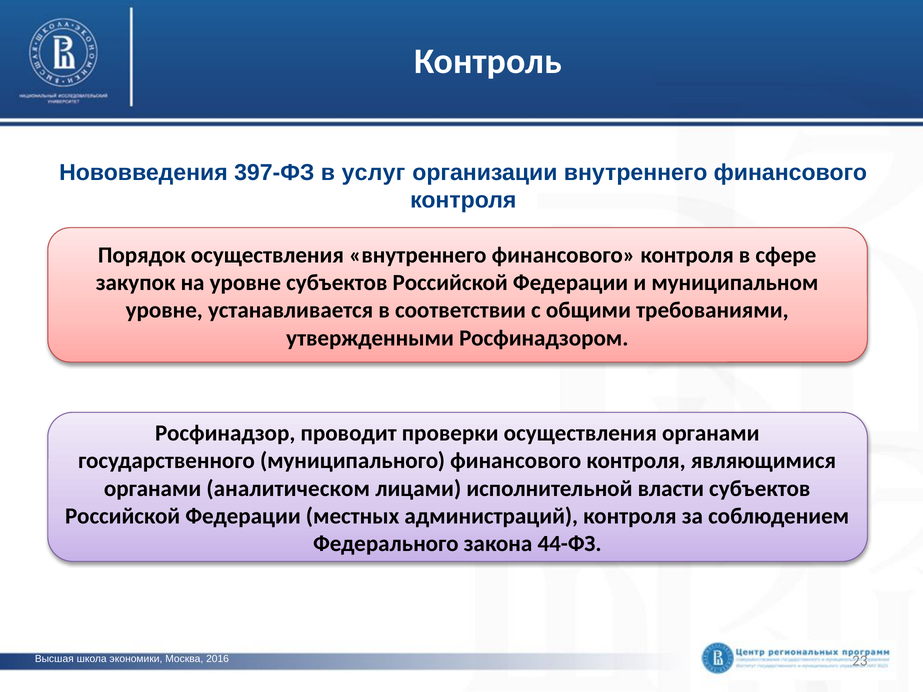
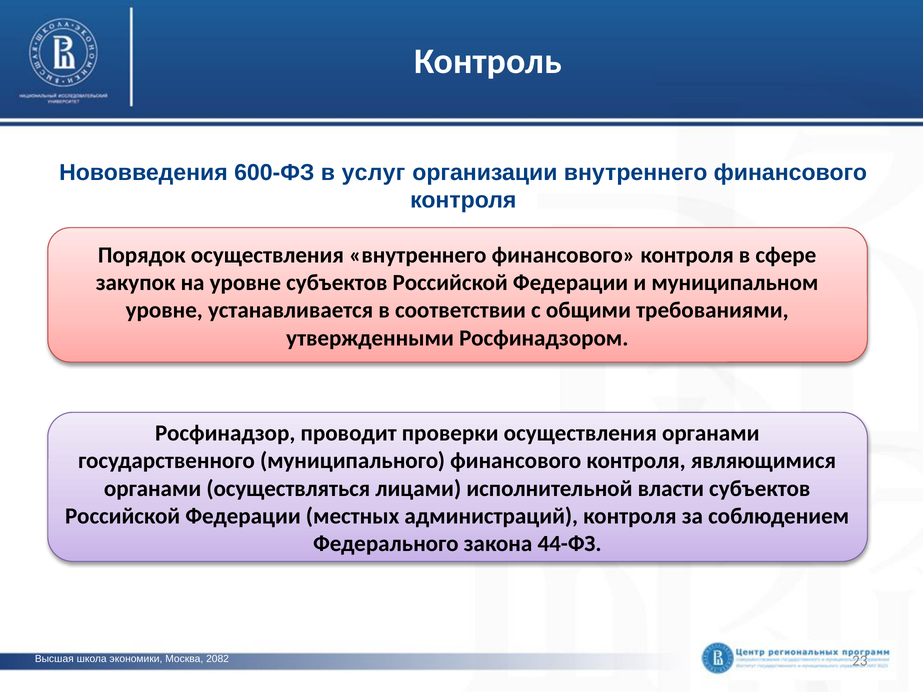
397-ФЗ: 397-ФЗ -> 600-ФЗ
аналитическом: аналитическом -> осуществляться
2016: 2016 -> 2082
